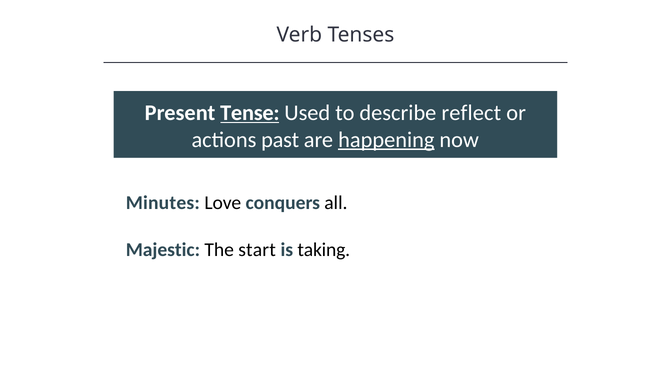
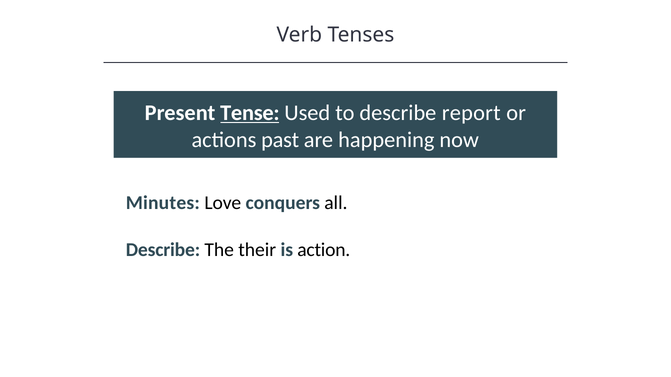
reflect: reflect -> report
happening underline: present -> none
Majestic at (163, 250): Majestic -> Describe
start: start -> their
taking: taking -> action
